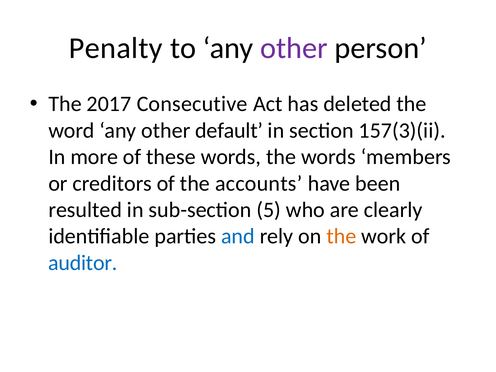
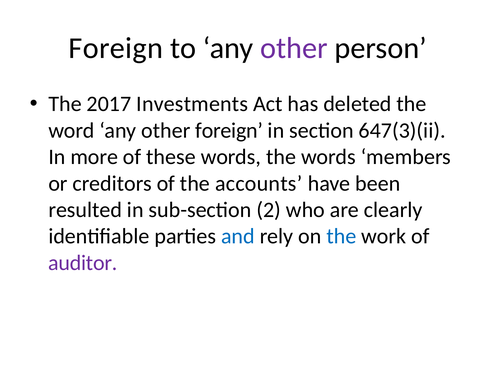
Penalty at (116, 48): Penalty -> Foreign
Consecutive: Consecutive -> Investments
other default: default -> foreign
157(3)(ii: 157(3)(ii -> 647(3)(ii
5: 5 -> 2
the at (341, 236) colour: orange -> blue
auditor colour: blue -> purple
